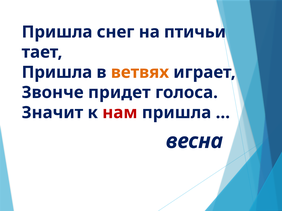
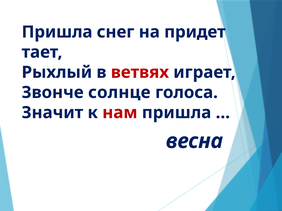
птичьи: птичьи -> придет
Пришла at (57, 72): Пришла -> Рыхлый
ветвях colour: orange -> red
придет: придет -> солнце
